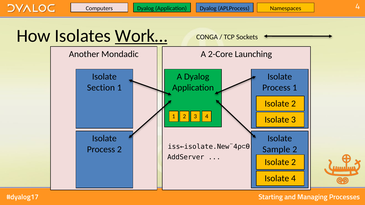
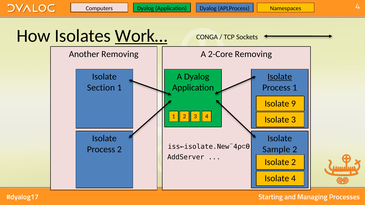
Another Mondadic: Mondadic -> Removing
2-Core Launching: Launching -> Removing
Isolate at (280, 77) underline: none -> present
2 at (294, 104): 2 -> 9
